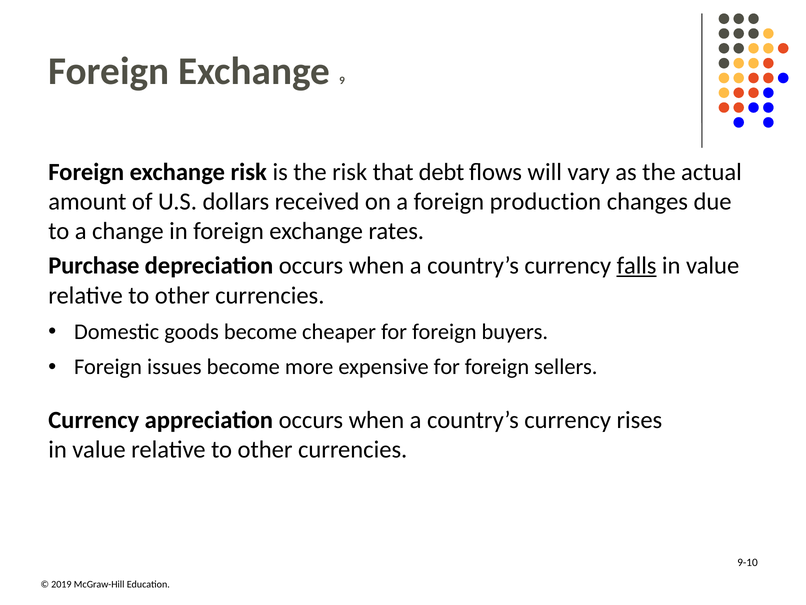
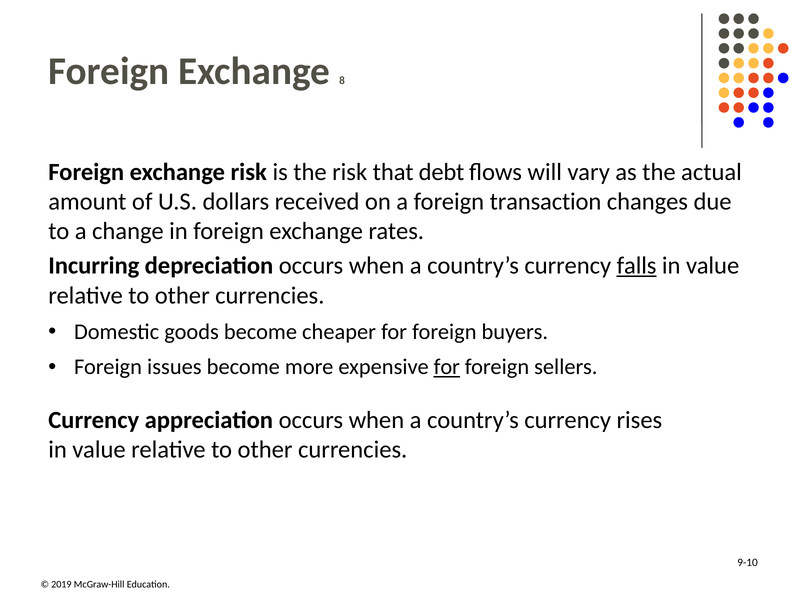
9: 9 -> 8
production: production -> transaction
Purchase: Purchase -> Incurring
for at (447, 367) underline: none -> present
